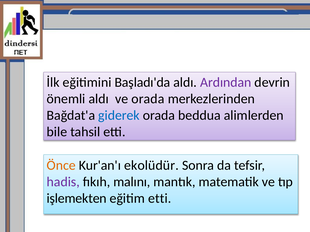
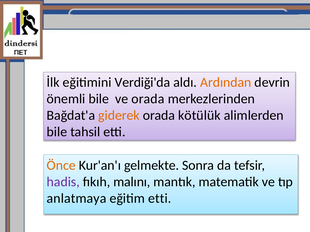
Başladı'da: Başladı'da -> Verdiği'da
Ardından colour: purple -> orange
önemli aldı: aldı -> bile
giderek colour: blue -> orange
beddua: beddua -> kötülük
ekolüdür: ekolüdür -> gelmekte
işlemekten: işlemekten -> anlatmaya
